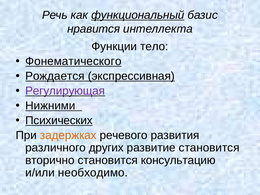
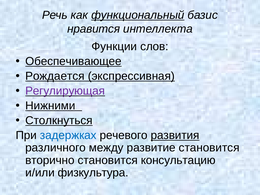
тело: тело -> слов
Фонематического: Фонематического -> Обеспечивающее
Психических: Психических -> Столкнуться
задержках colour: orange -> blue
развития underline: none -> present
других: других -> между
необходимо: необходимо -> физкультура
